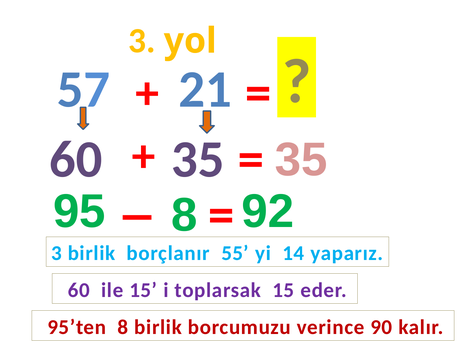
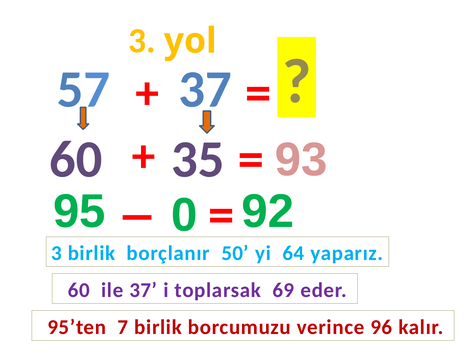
21 at (205, 89): 21 -> 37
35 35: 35 -> 93
95 8: 8 -> 0
55: 55 -> 50
14: 14 -> 64
ile 15: 15 -> 37
toplarsak 15: 15 -> 69
95’ten 8: 8 -> 7
90: 90 -> 96
